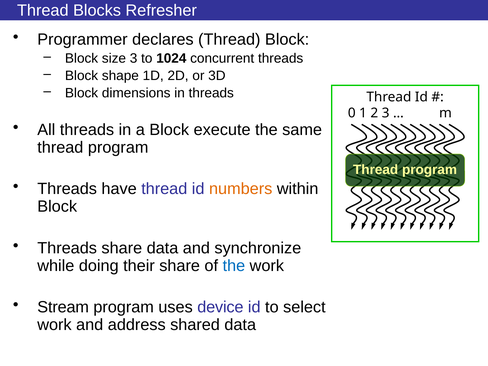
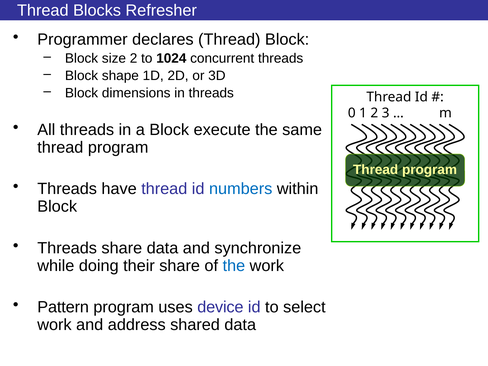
size 3: 3 -> 2
numbers colour: orange -> blue
Stream: Stream -> Pattern
